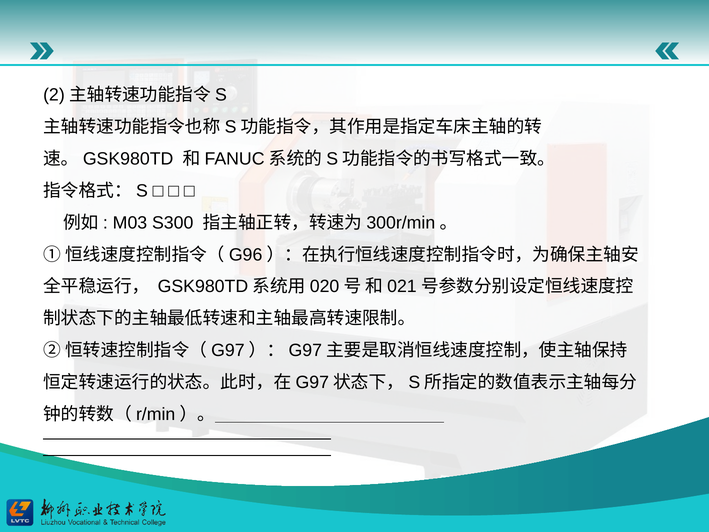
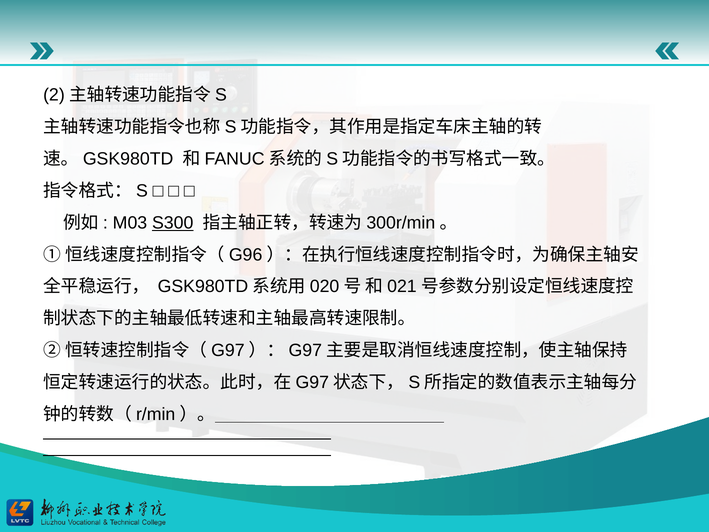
S300 underline: none -> present
